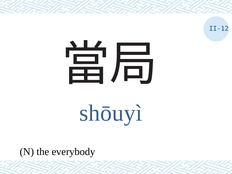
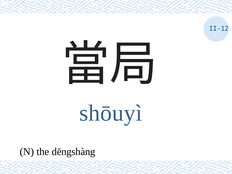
everybody: everybody -> dēngshàng
